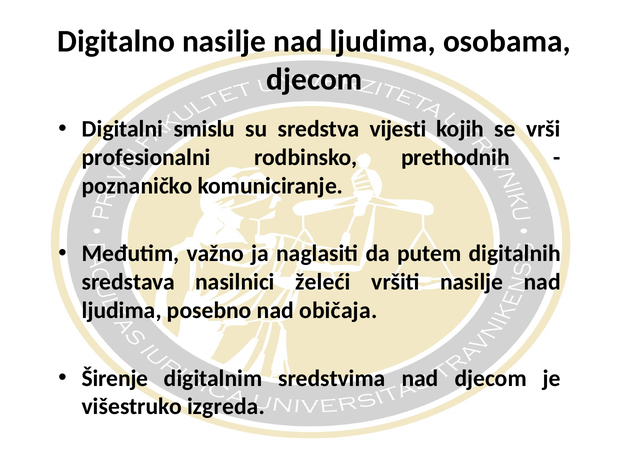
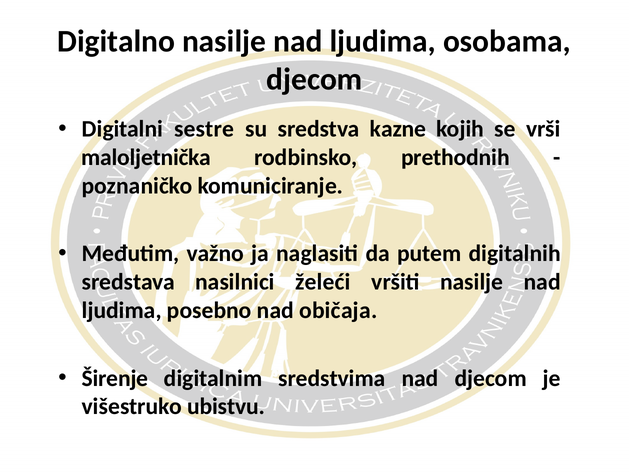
smislu: smislu -> sestre
vijesti: vijesti -> kazne
profesionalni: profesionalni -> maloljetnička
izgreda: izgreda -> ubistvu
